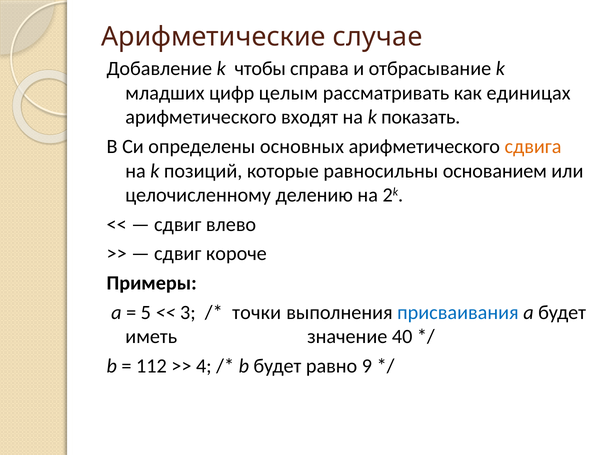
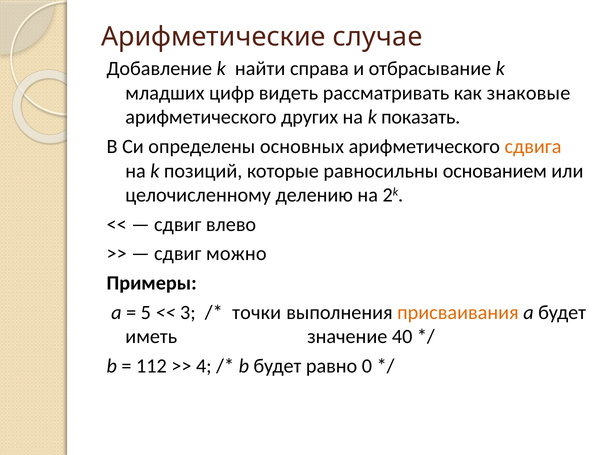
чтобы: чтобы -> найти
целым: целым -> видеть
единицах: единицах -> знаковые
входят: входят -> других
короче: короче -> можно
присваивания colour: blue -> orange
9: 9 -> 0
